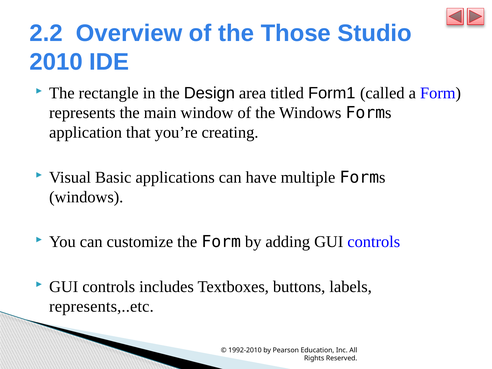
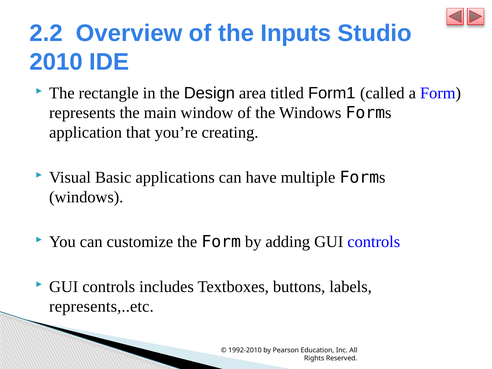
Those: Those -> Inputs
